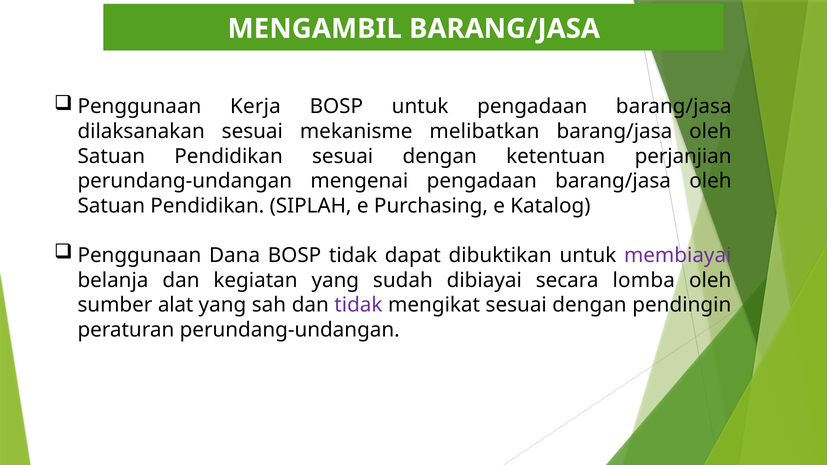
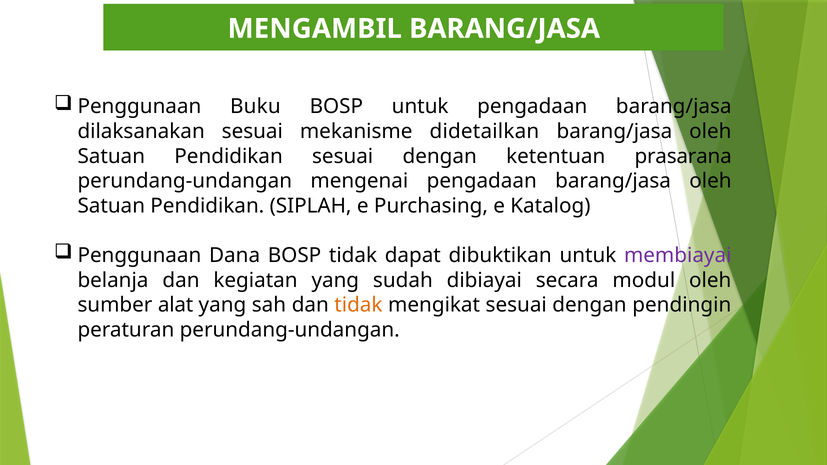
Kerja: Kerja -> Buku
melibatkan: melibatkan -> didetailkan
perjanjian: perjanjian -> prasarana
lomba: lomba -> modul
tidak at (358, 305) colour: purple -> orange
